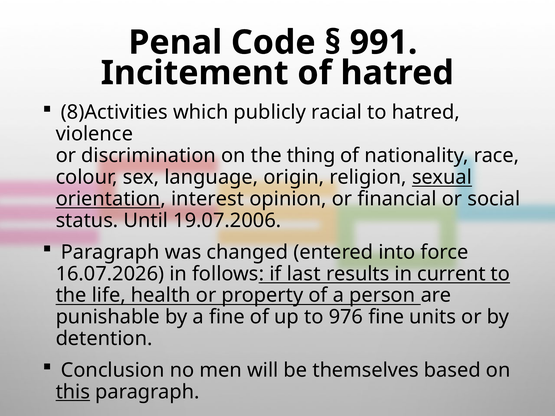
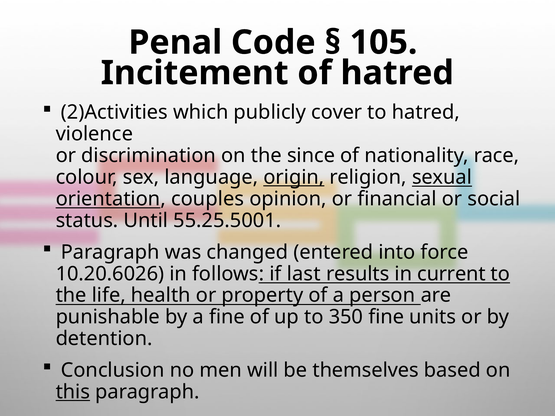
991: 991 -> 105
8)Activities: 8)Activities -> 2)Activities
racial: racial -> cover
thing: thing -> since
origin underline: none -> present
interest: interest -> couples
19.07.2006: 19.07.2006 -> 55.25.5001
16.07.2026: 16.07.2026 -> 10.20.6026
976: 976 -> 350
